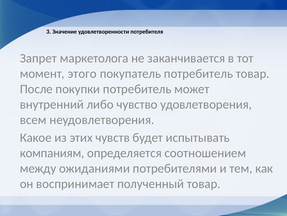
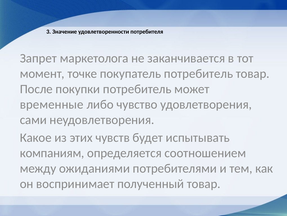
этого: этого -> точке
внутренний: внутренний -> временные
всем: всем -> сами
